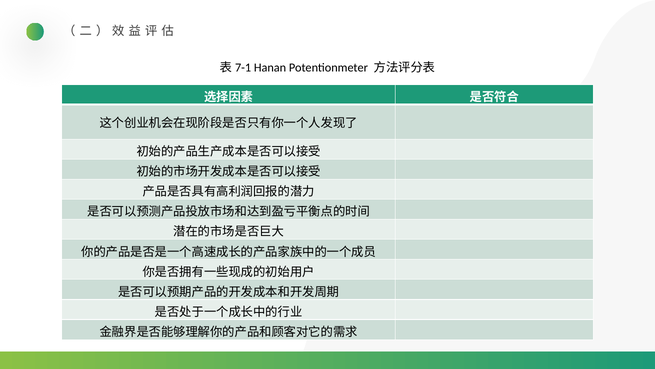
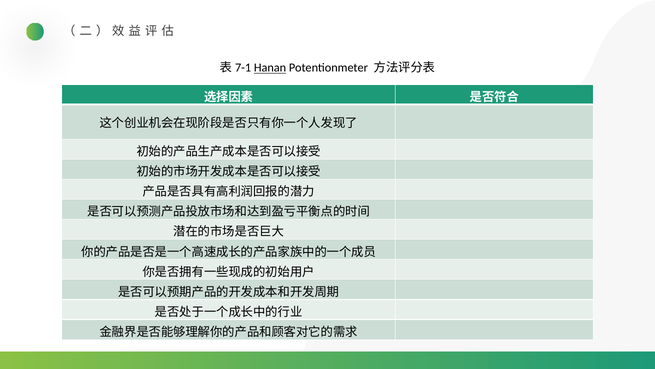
Hanan underline: none -> present
